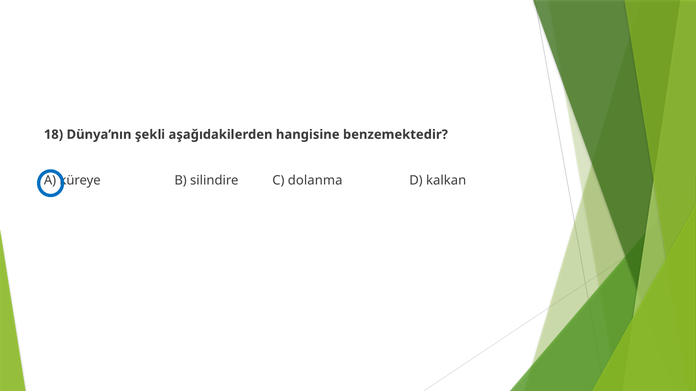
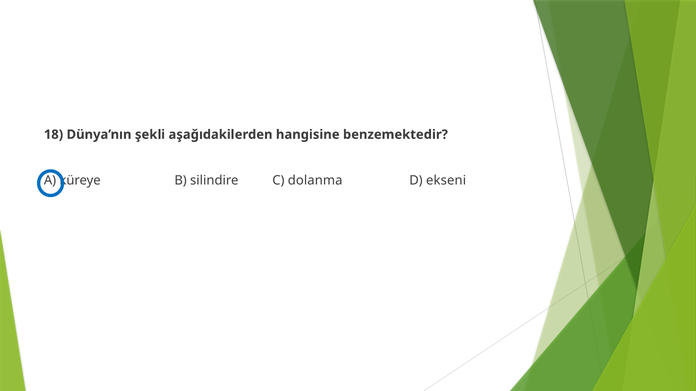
kalkan: kalkan -> ekseni
